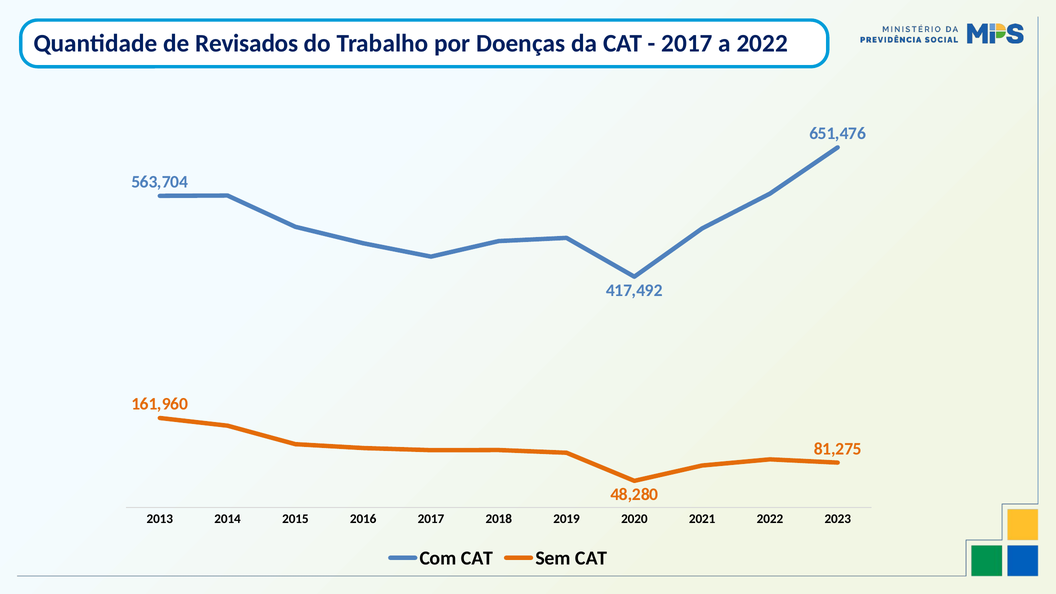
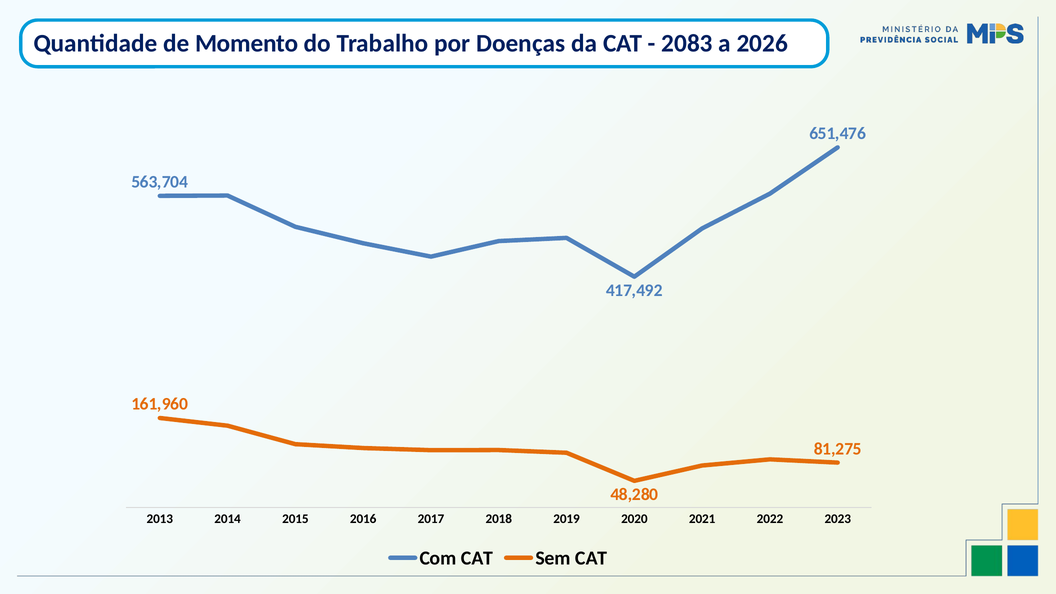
Revisados: Revisados -> Momento
2017 at (687, 43): 2017 -> 2083
a 2022: 2022 -> 2026
